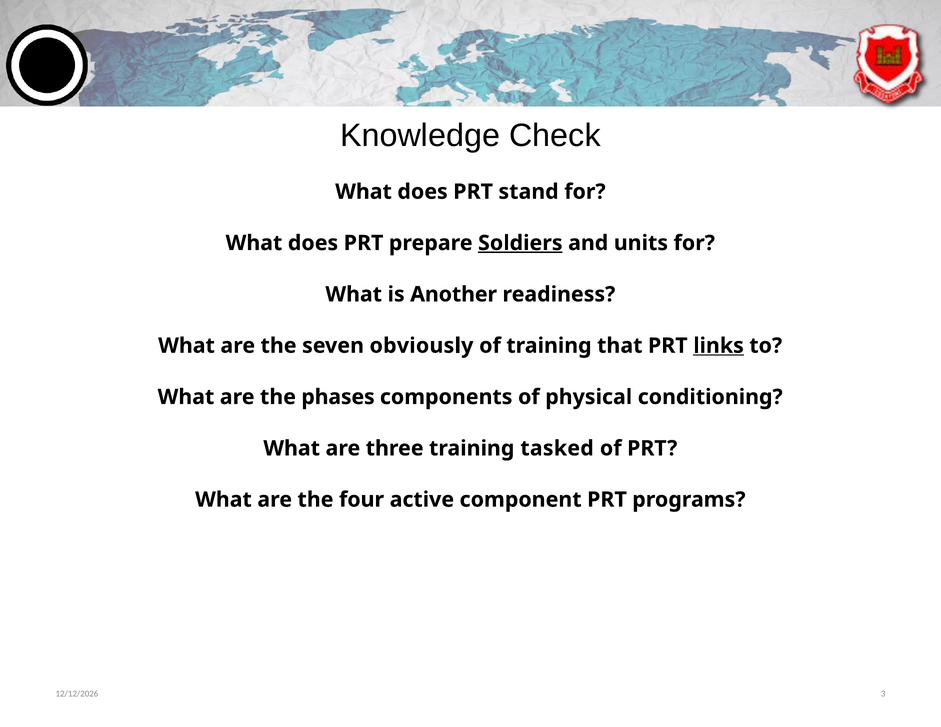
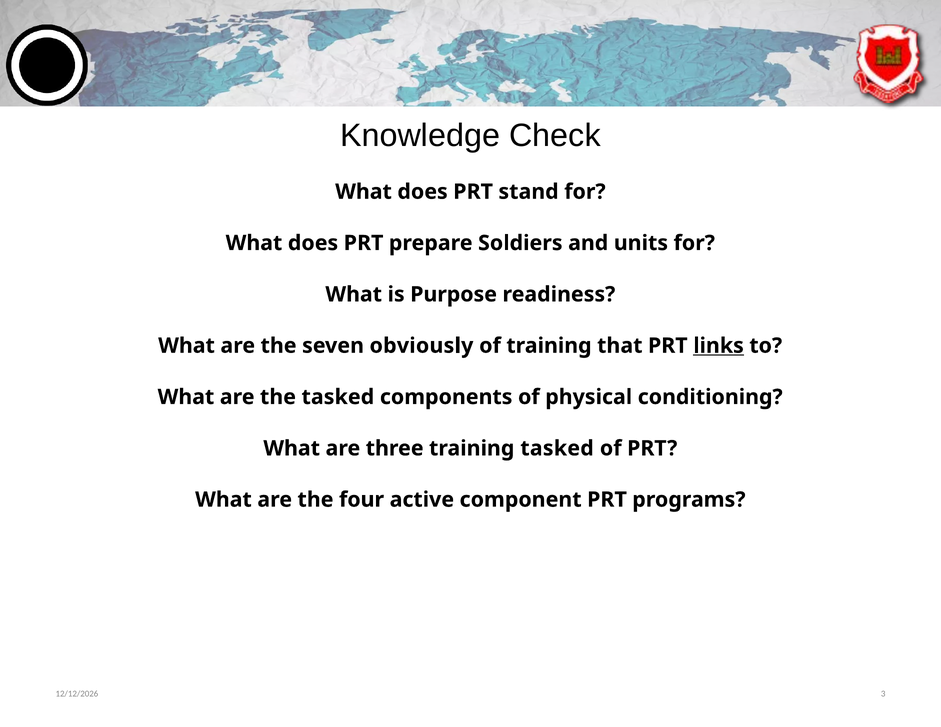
Soldiers underline: present -> none
Another: Another -> Purpose
the phases: phases -> tasked
